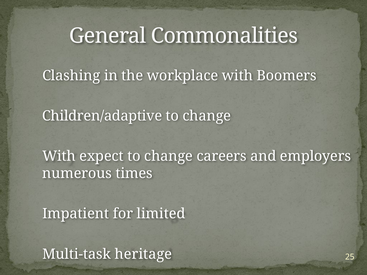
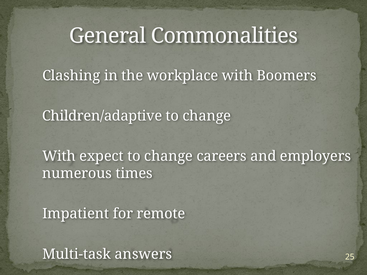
limited: limited -> remote
heritage: heritage -> answers
